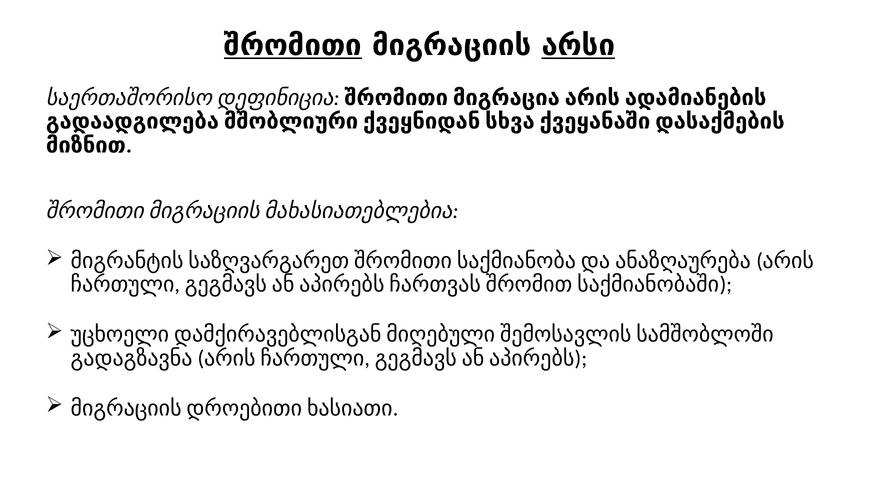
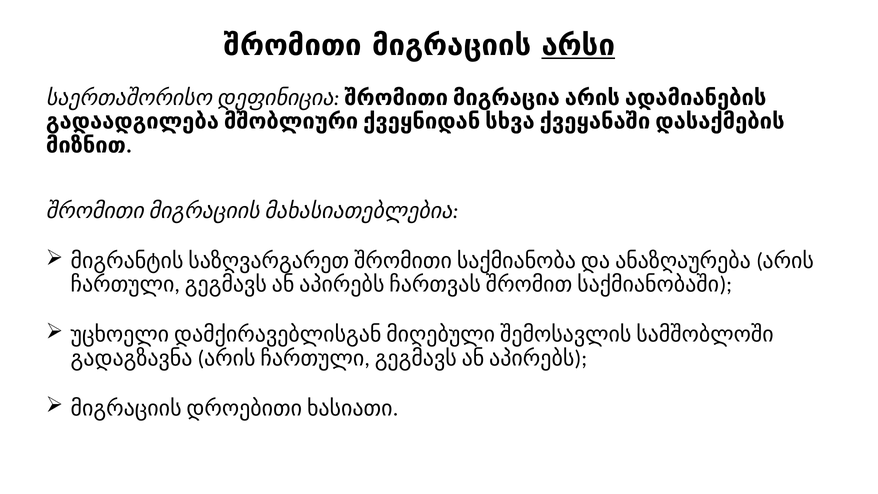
შრომითი underline: present -> none
